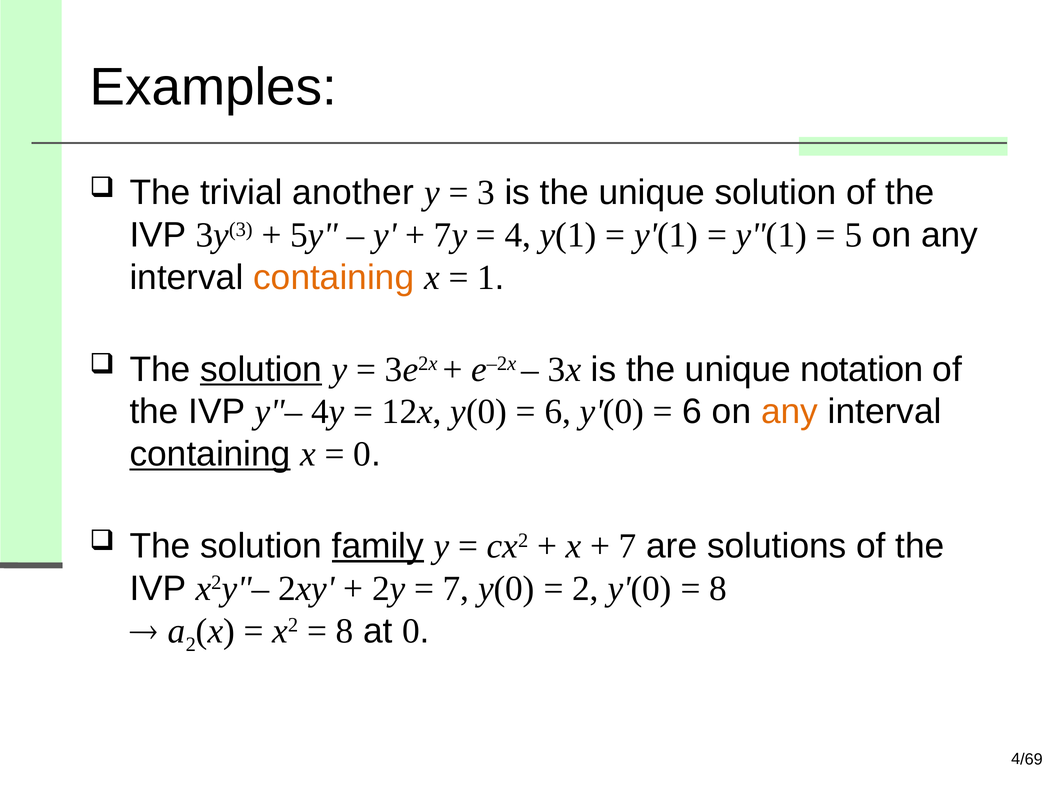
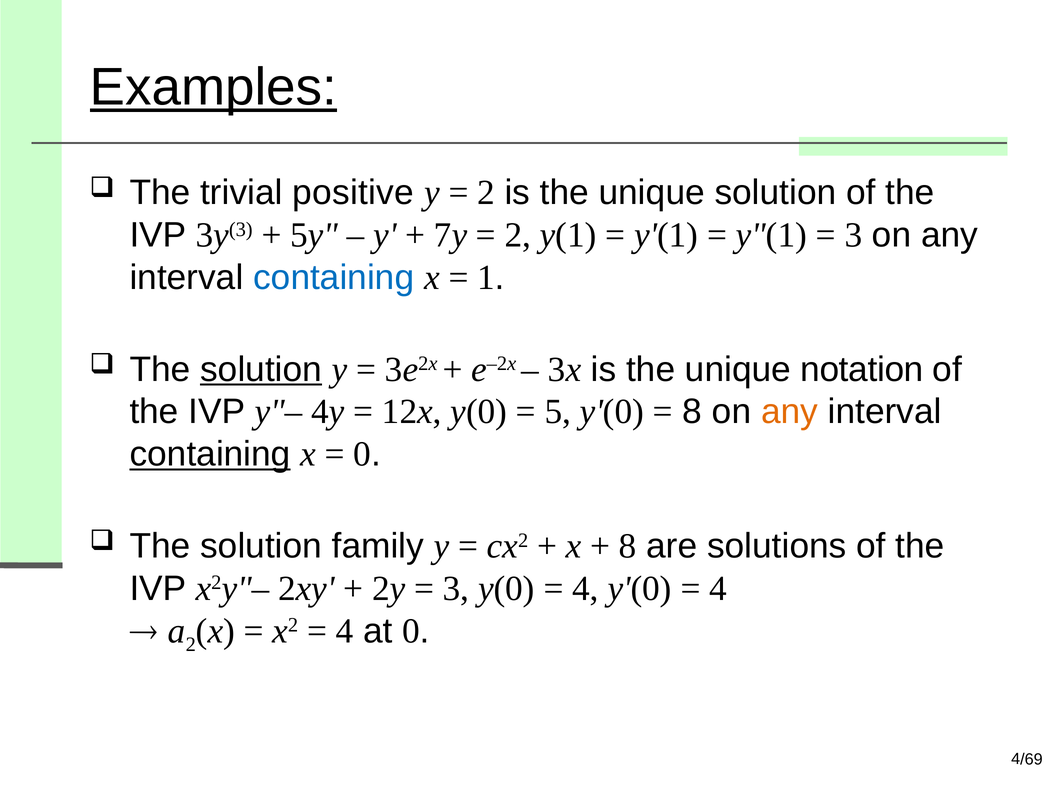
Examples underline: none -> present
another: another -> positive
3 at (486, 193): 3 -> 2
4 at (518, 235): 4 -> 2
5 at (853, 235): 5 -> 3
containing at (334, 278) colour: orange -> blue
6 at (558, 412): 6 -> 5
6 at (692, 412): 6 -> 8
family underline: present -> none
7 at (628, 546): 7 -> 8
7 at (456, 588): 7 -> 3
2 at (585, 588): 2 -> 4
8 at (718, 588): 8 -> 4
8 at (344, 631): 8 -> 4
